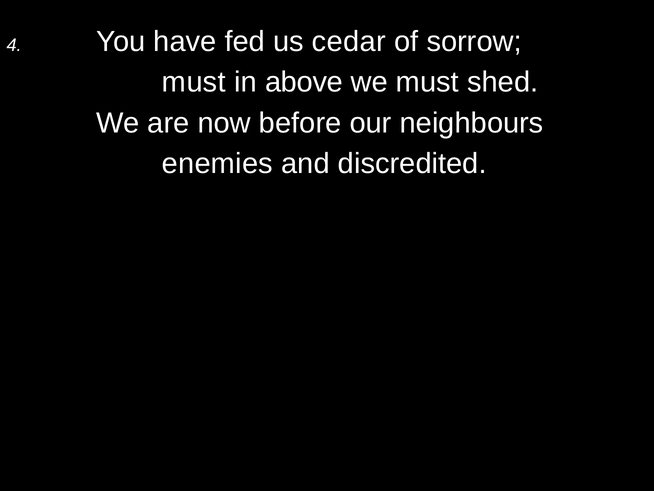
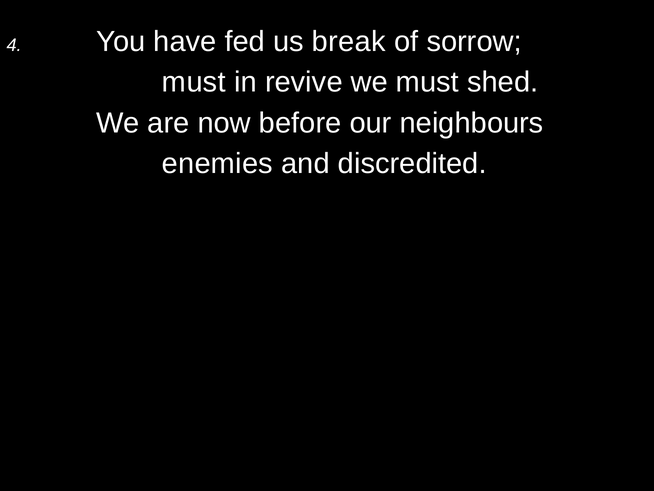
cedar: cedar -> break
above: above -> revive
